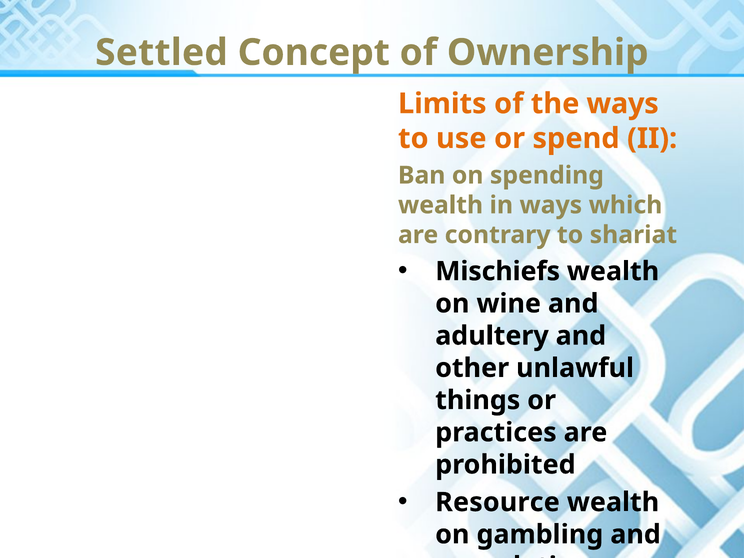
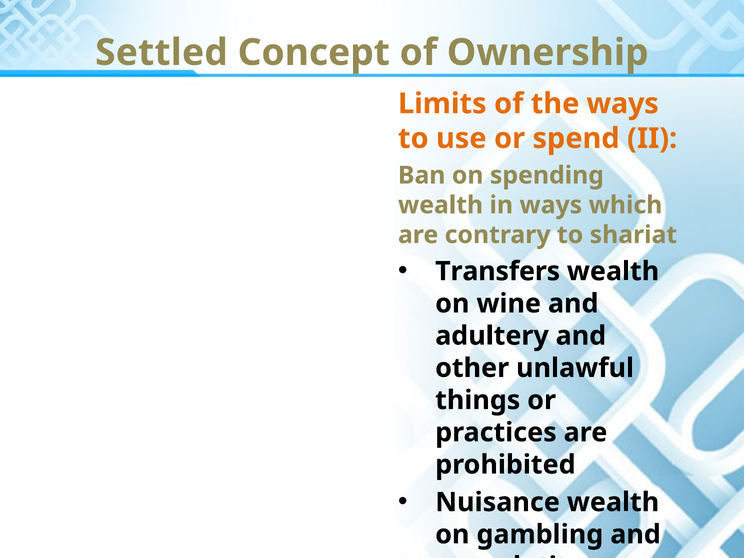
Mischiefs: Mischiefs -> Transfers
Resource: Resource -> Nuisance
